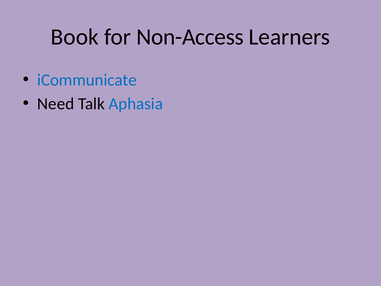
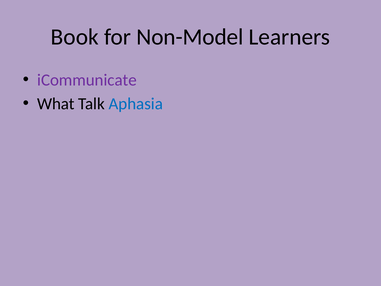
Non-Access: Non-Access -> Non-Model
iCommunicate colour: blue -> purple
Need: Need -> What
